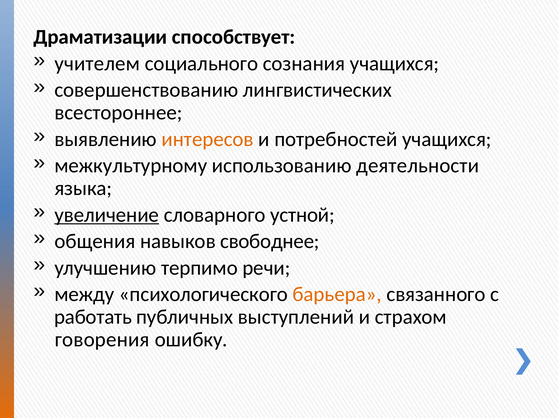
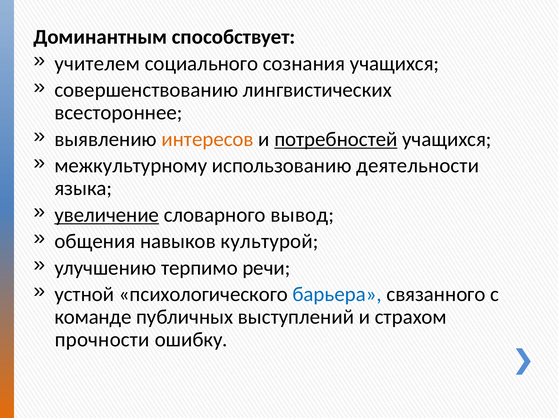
Драматизации: Драматизации -> Доминантным
потребностей underline: none -> present
устной: устной -> вывод
свободнее: свободнее -> культурой
между: между -> устной
барьера colour: orange -> blue
работать: работать -> команде
говорения: говорения -> прочности
